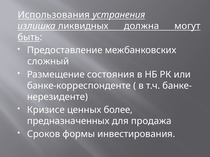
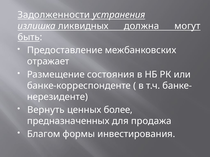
Использования: Использования -> Задолженности
сложный: сложный -> отражает
Кризисе: Кризисе -> Вернуть
Сроков: Сроков -> Благом
